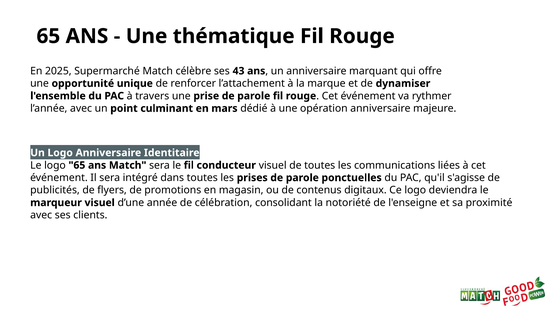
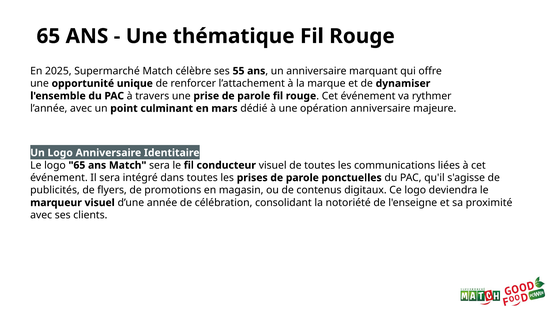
43: 43 -> 55
